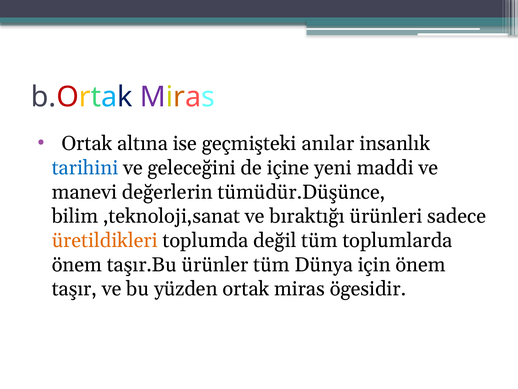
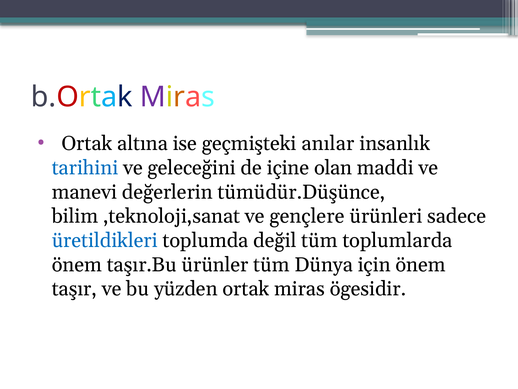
yeni: yeni -> olan
bıraktığı: bıraktığı -> gençlere
üretildikleri colour: orange -> blue
